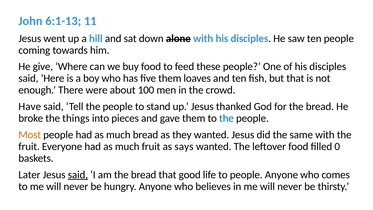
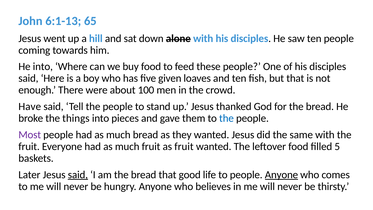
11: 11 -> 65
He give: give -> into
five them: them -> given
Most colour: orange -> purple
as says: says -> fruit
0: 0 -> 5
Anyone at (281, 175) underline: none -> present
